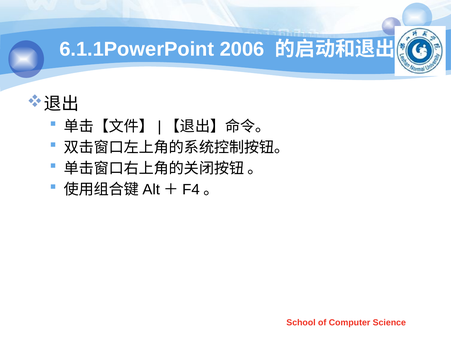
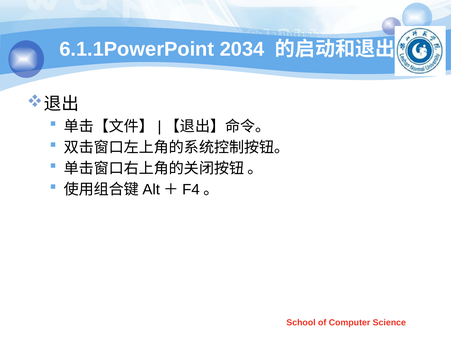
2006: 2006 -> 2034
